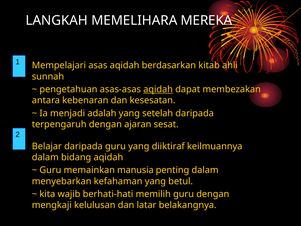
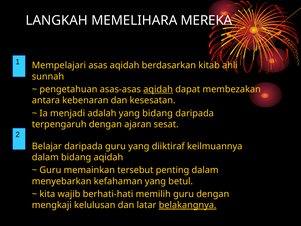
yang setelah: setelah -> bidang
manusia: manusia -> tersebut
belakangnya underline: none -> present
